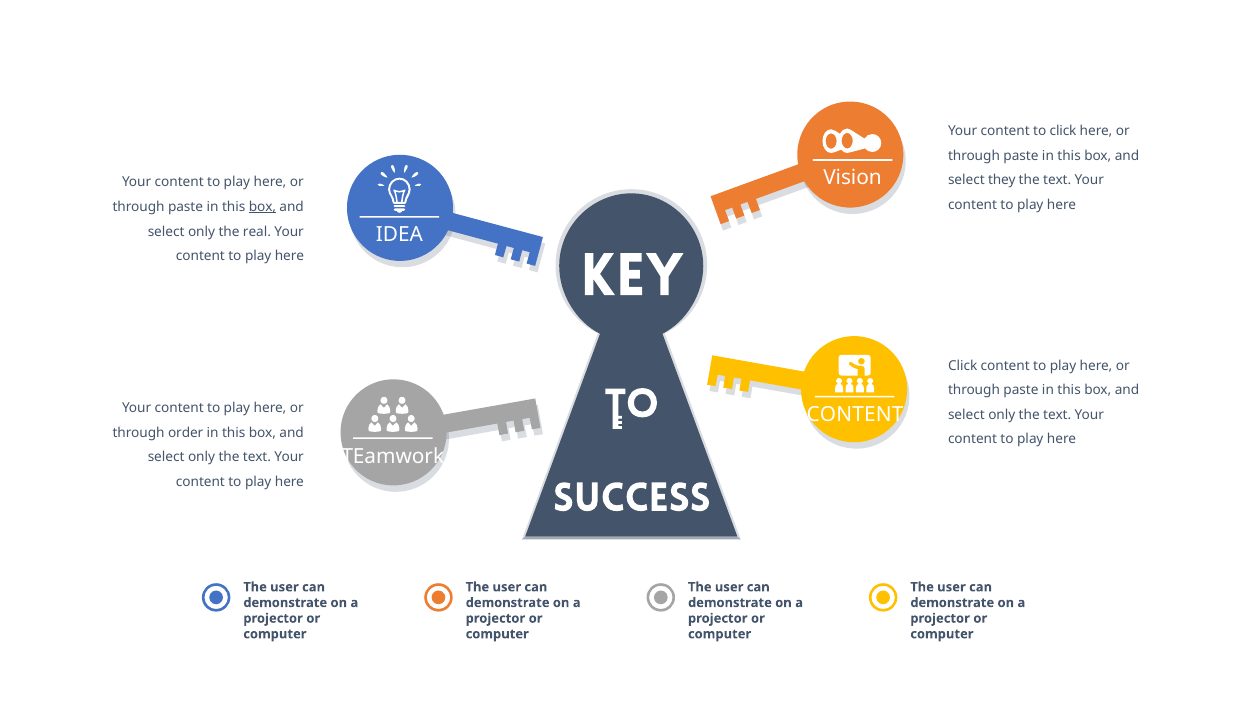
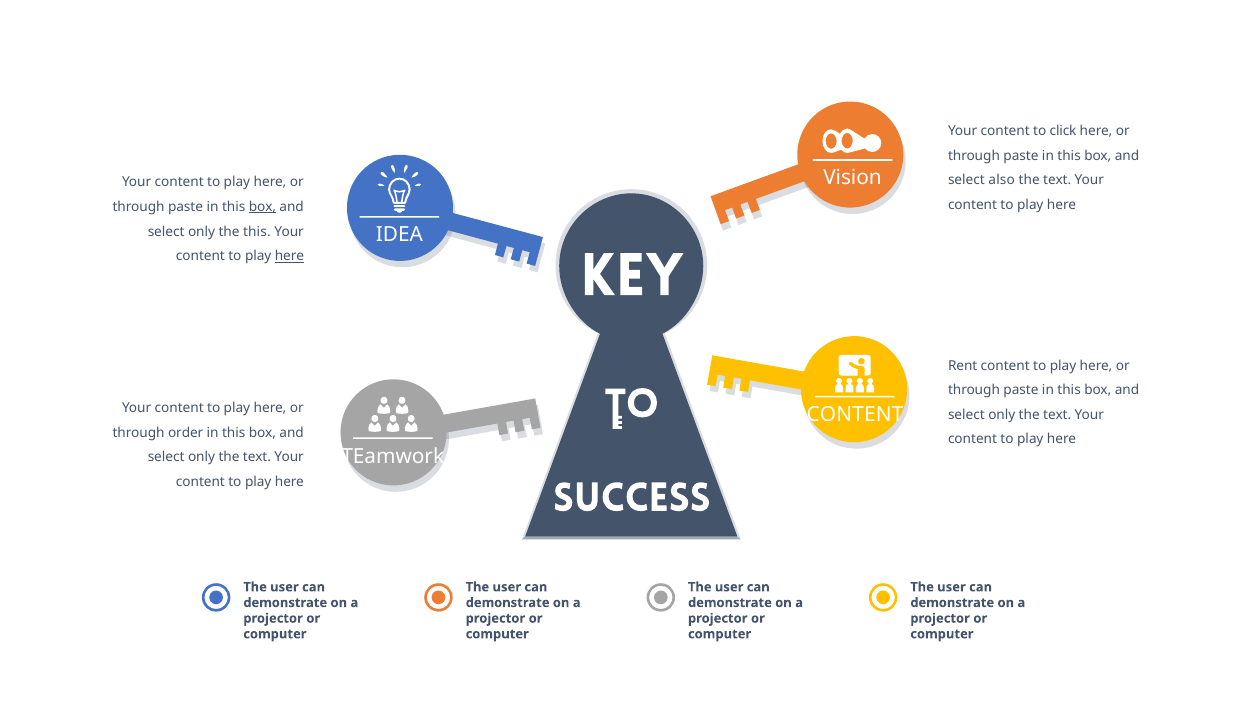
they: they -> also
the real: real -> this
here at (289, 256) underline: none -> present
Click at (963, 366): Click -> Rent
